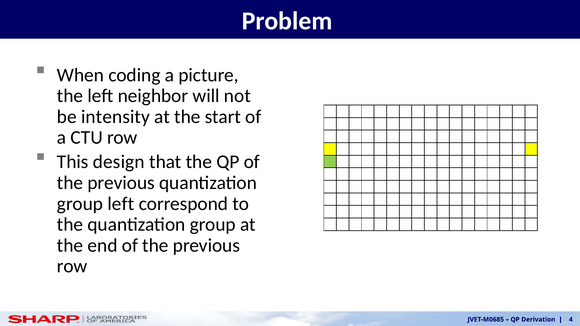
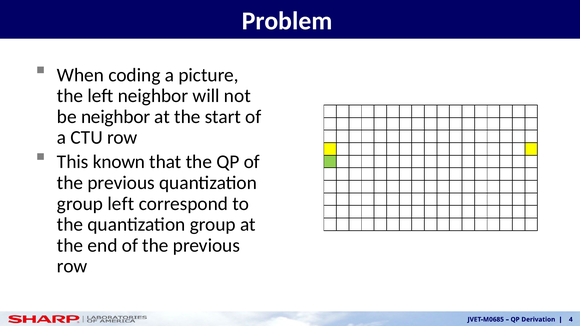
be intensity: intensity -> neighbor
design: design -> known
